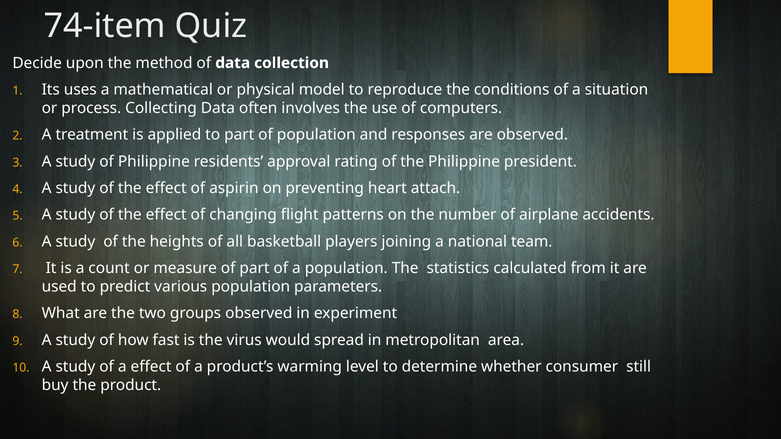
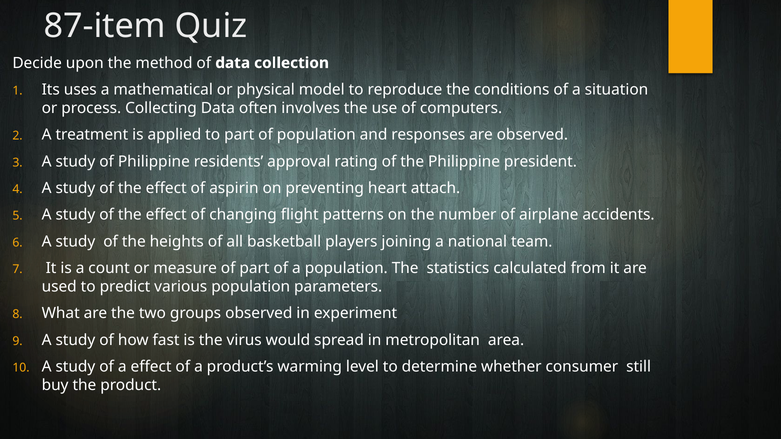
74-item: 74-item -> 87-item
